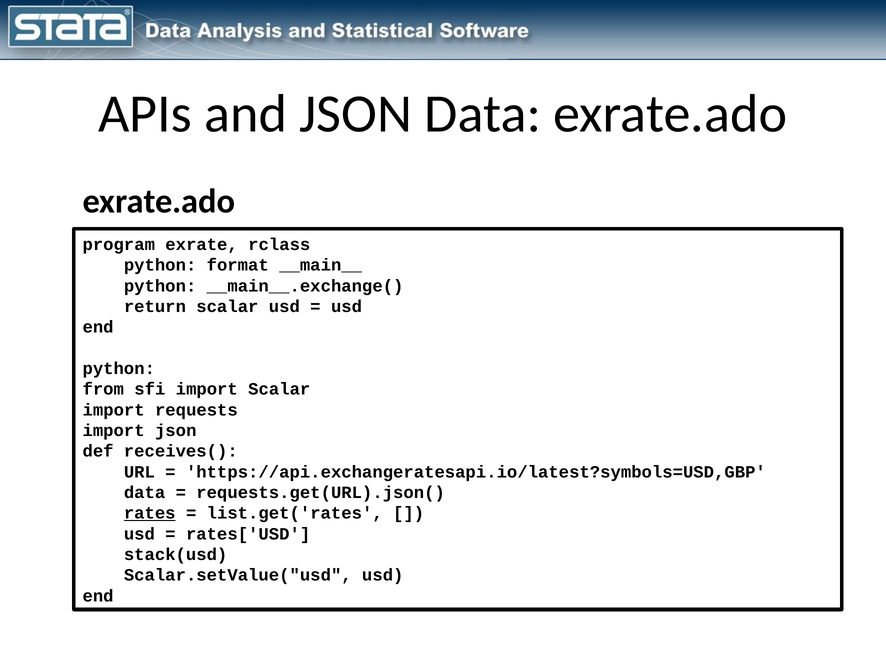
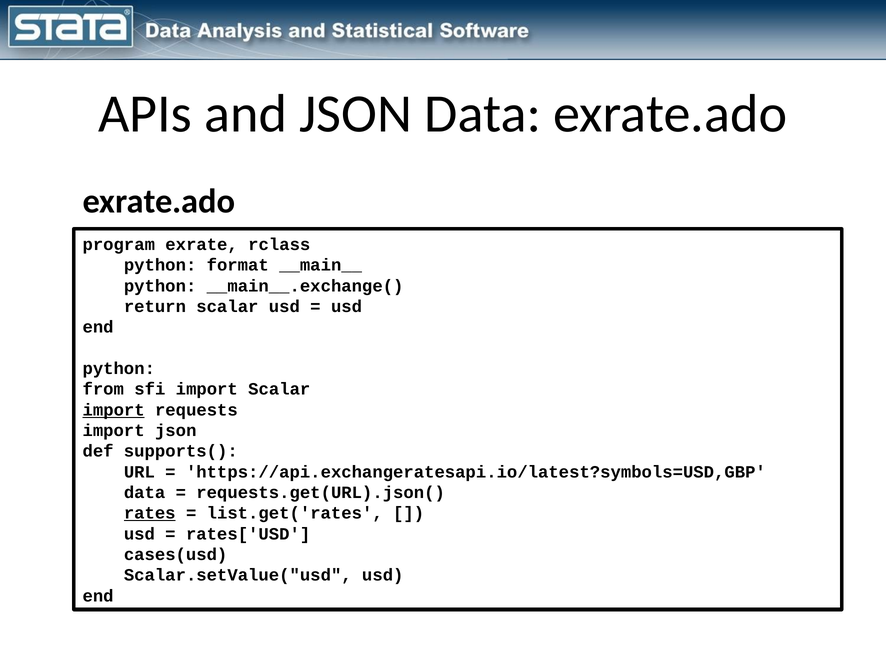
import at (114, 410) underline: none -> present
receives(: receives( -> supports(
stack(usd: stack(usd -> cases(usd
